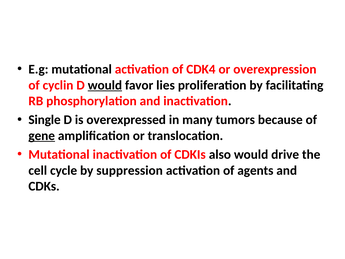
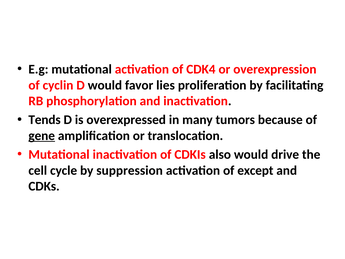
would at (105, 85) underline: present -> none
Single: Single -> Tends
agents: agents -> except
